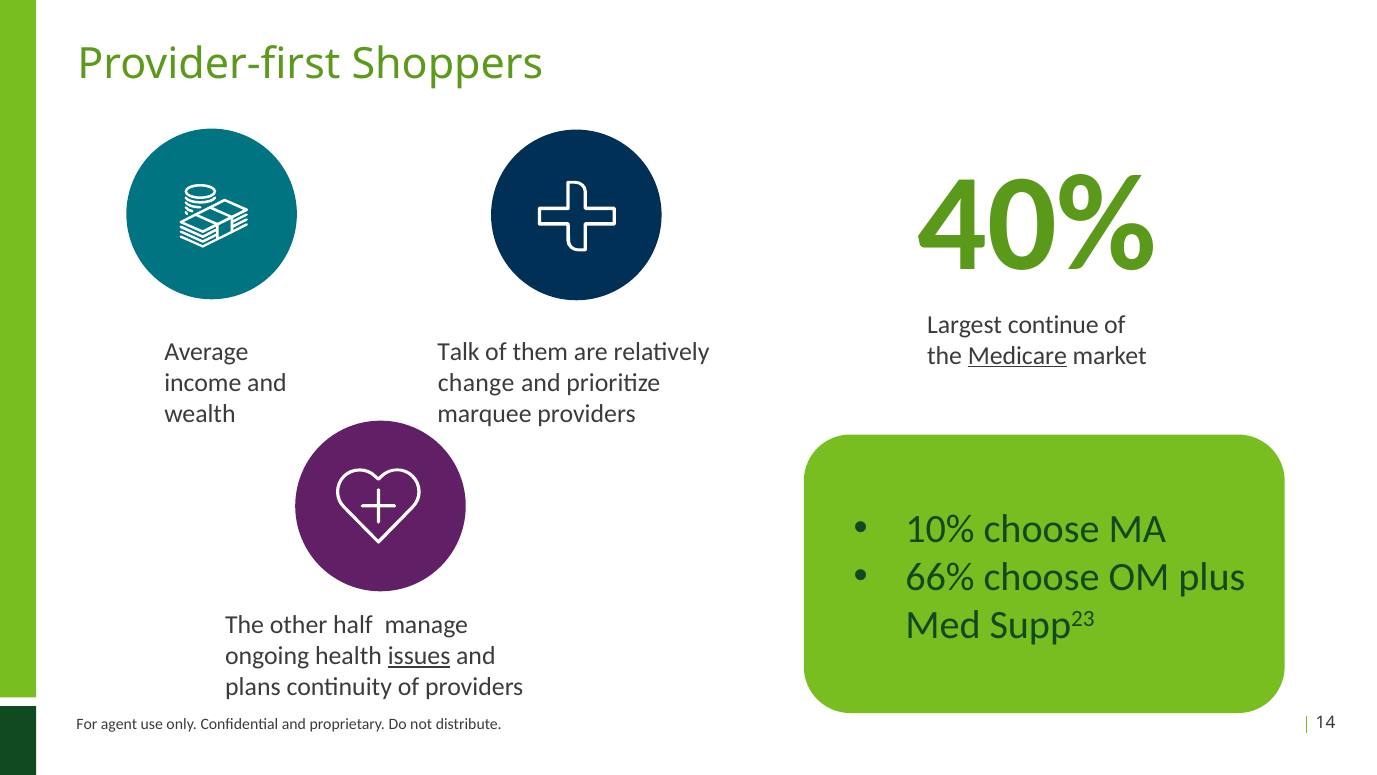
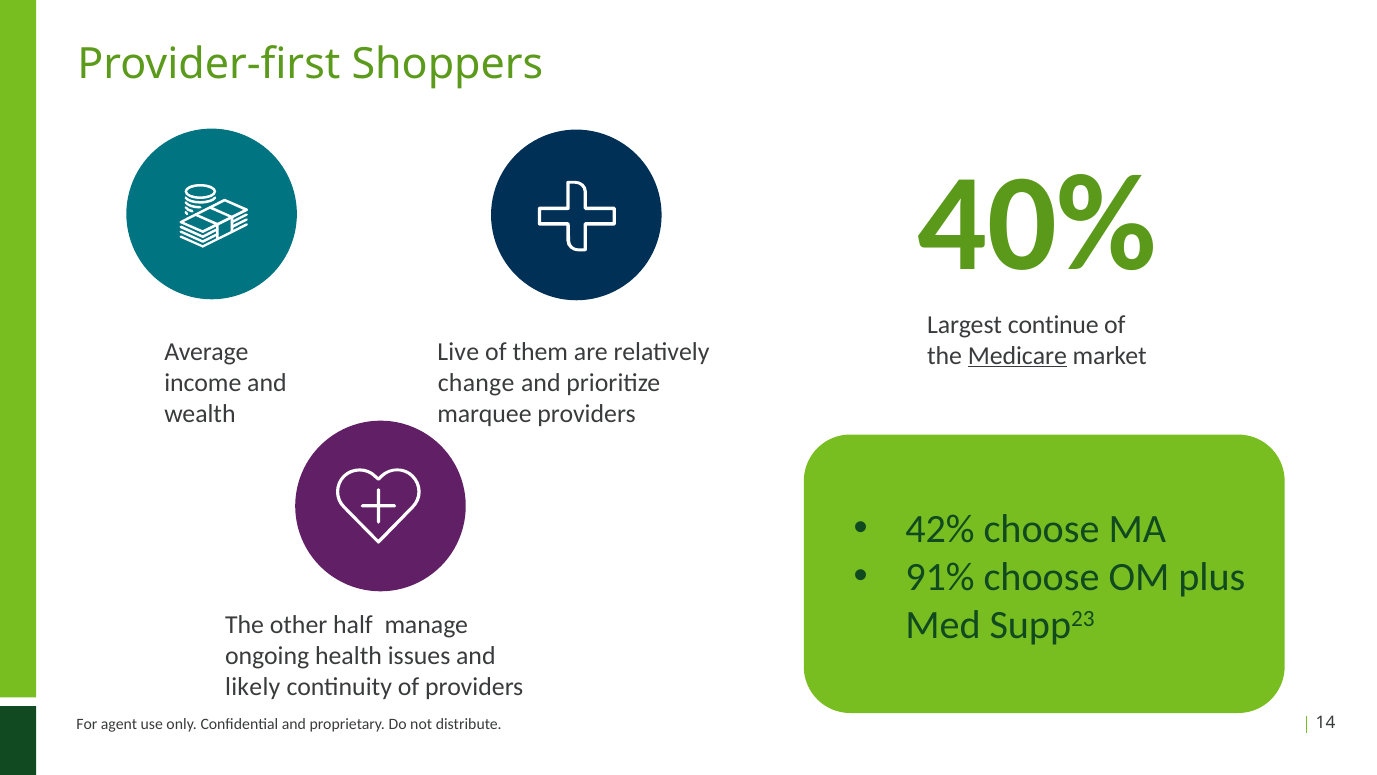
Talk: Talk -> Live
10%: 10% -> 42%
66%: 66% -> 91%
issues underline: present -> none
plans: plans -> likely
